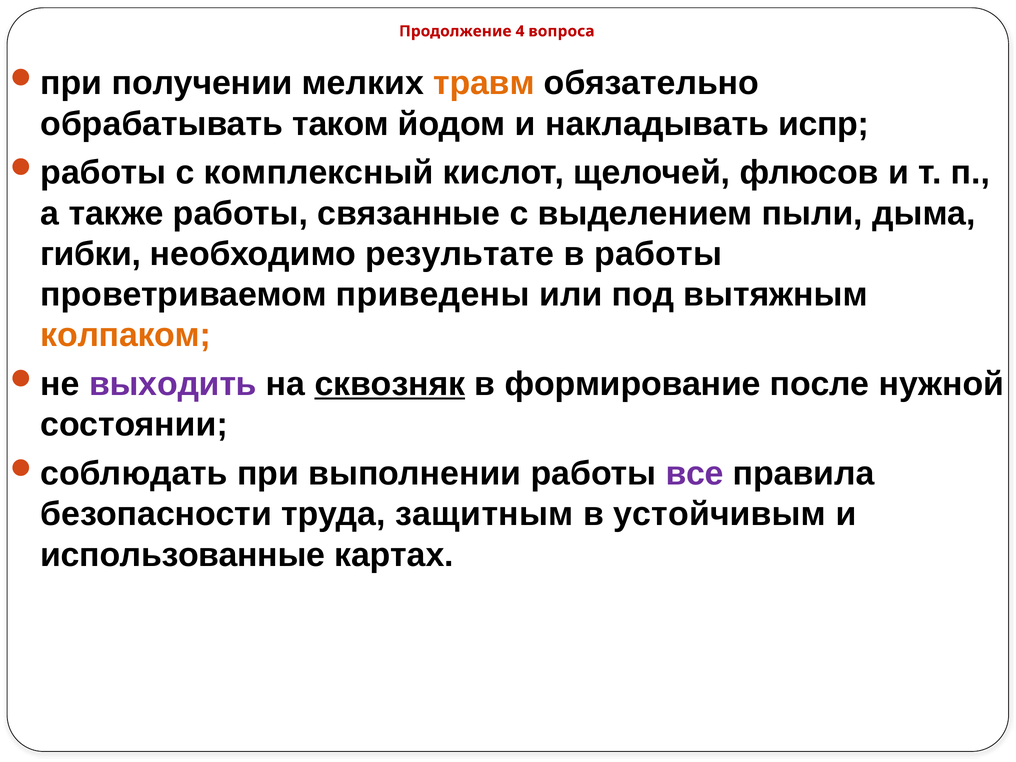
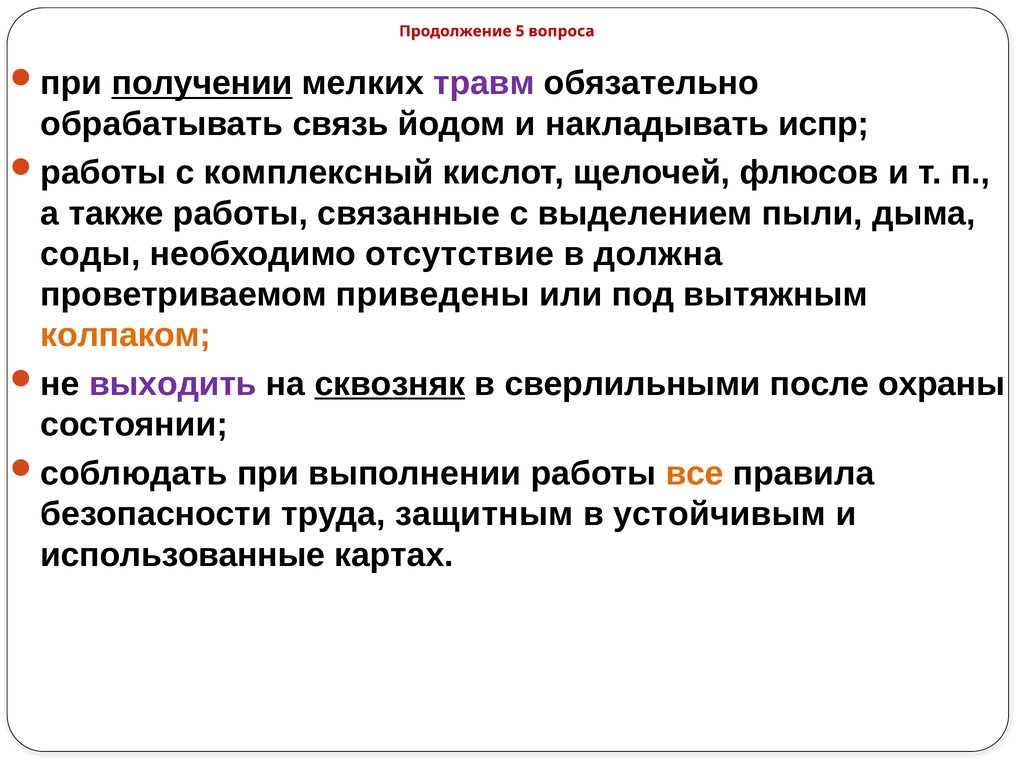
4: 4 -> 5
получении underline: none -> present
травм colour: orange -> purple
таком: таком -> связь
гибки: гибки -> соды
результате: результате -> отсутствие
в работы: работы -> должна
формирование: формирование -> сверлильными
нужной: нужной -> охраны
все colour: purple -> orange
